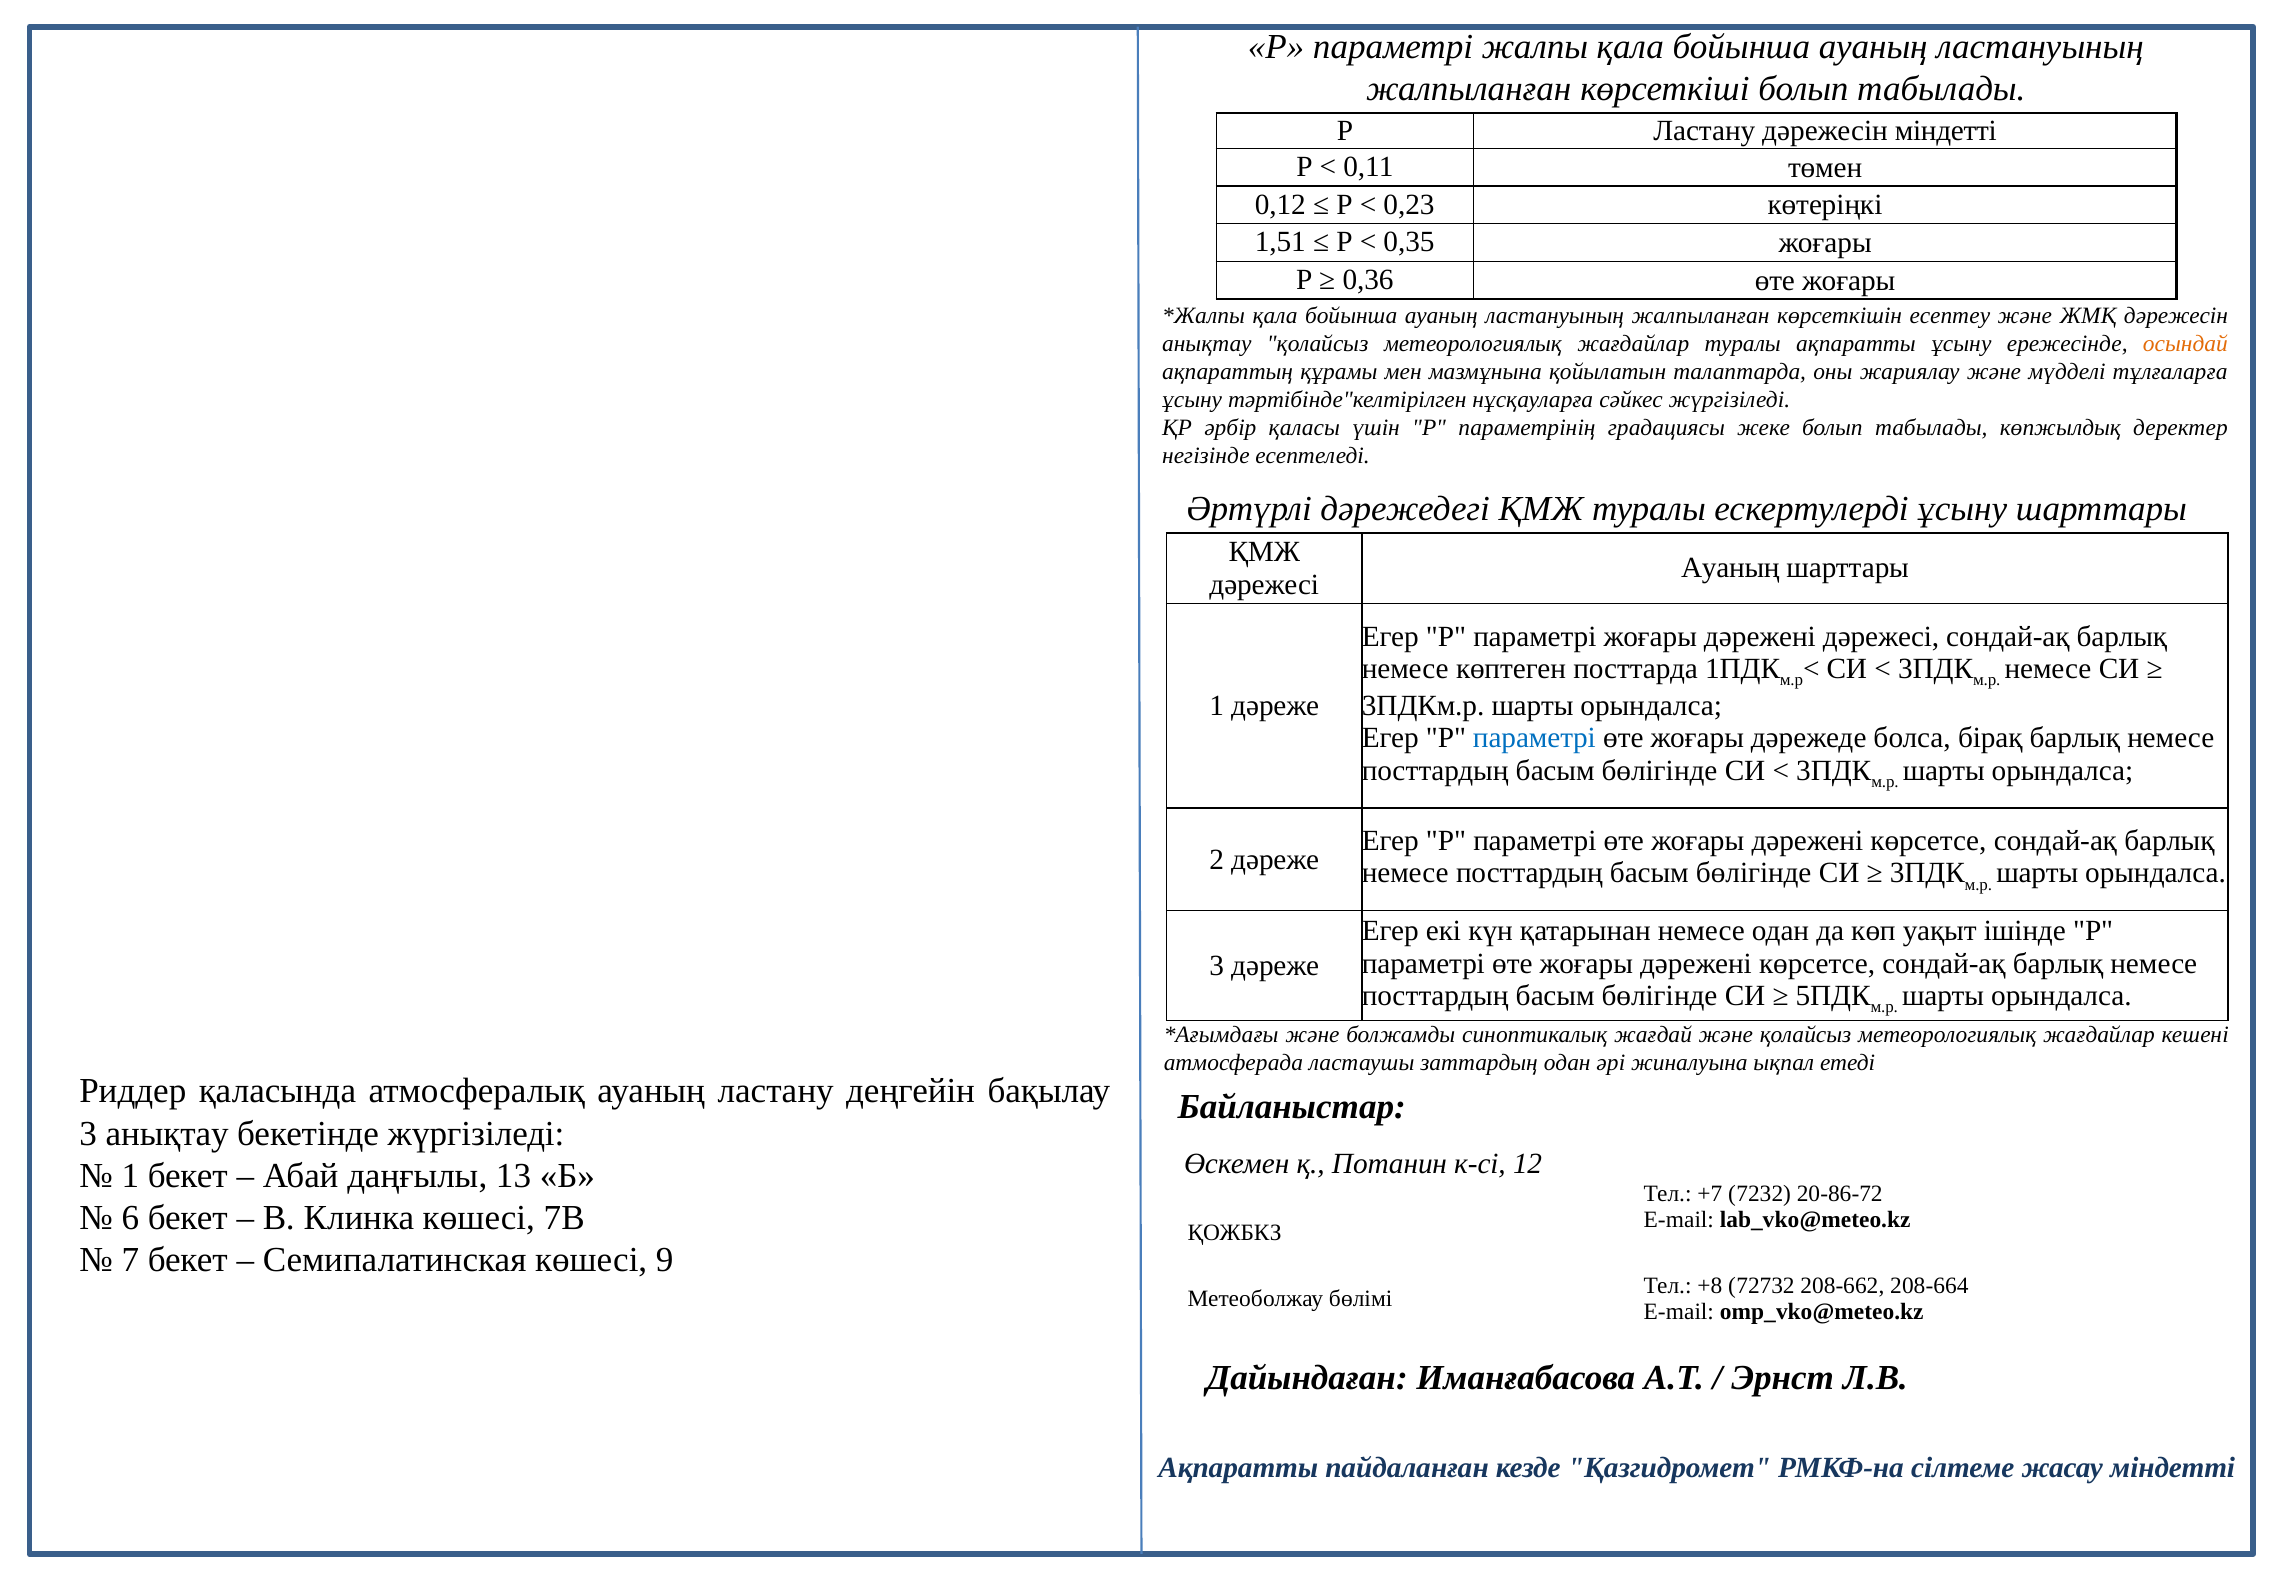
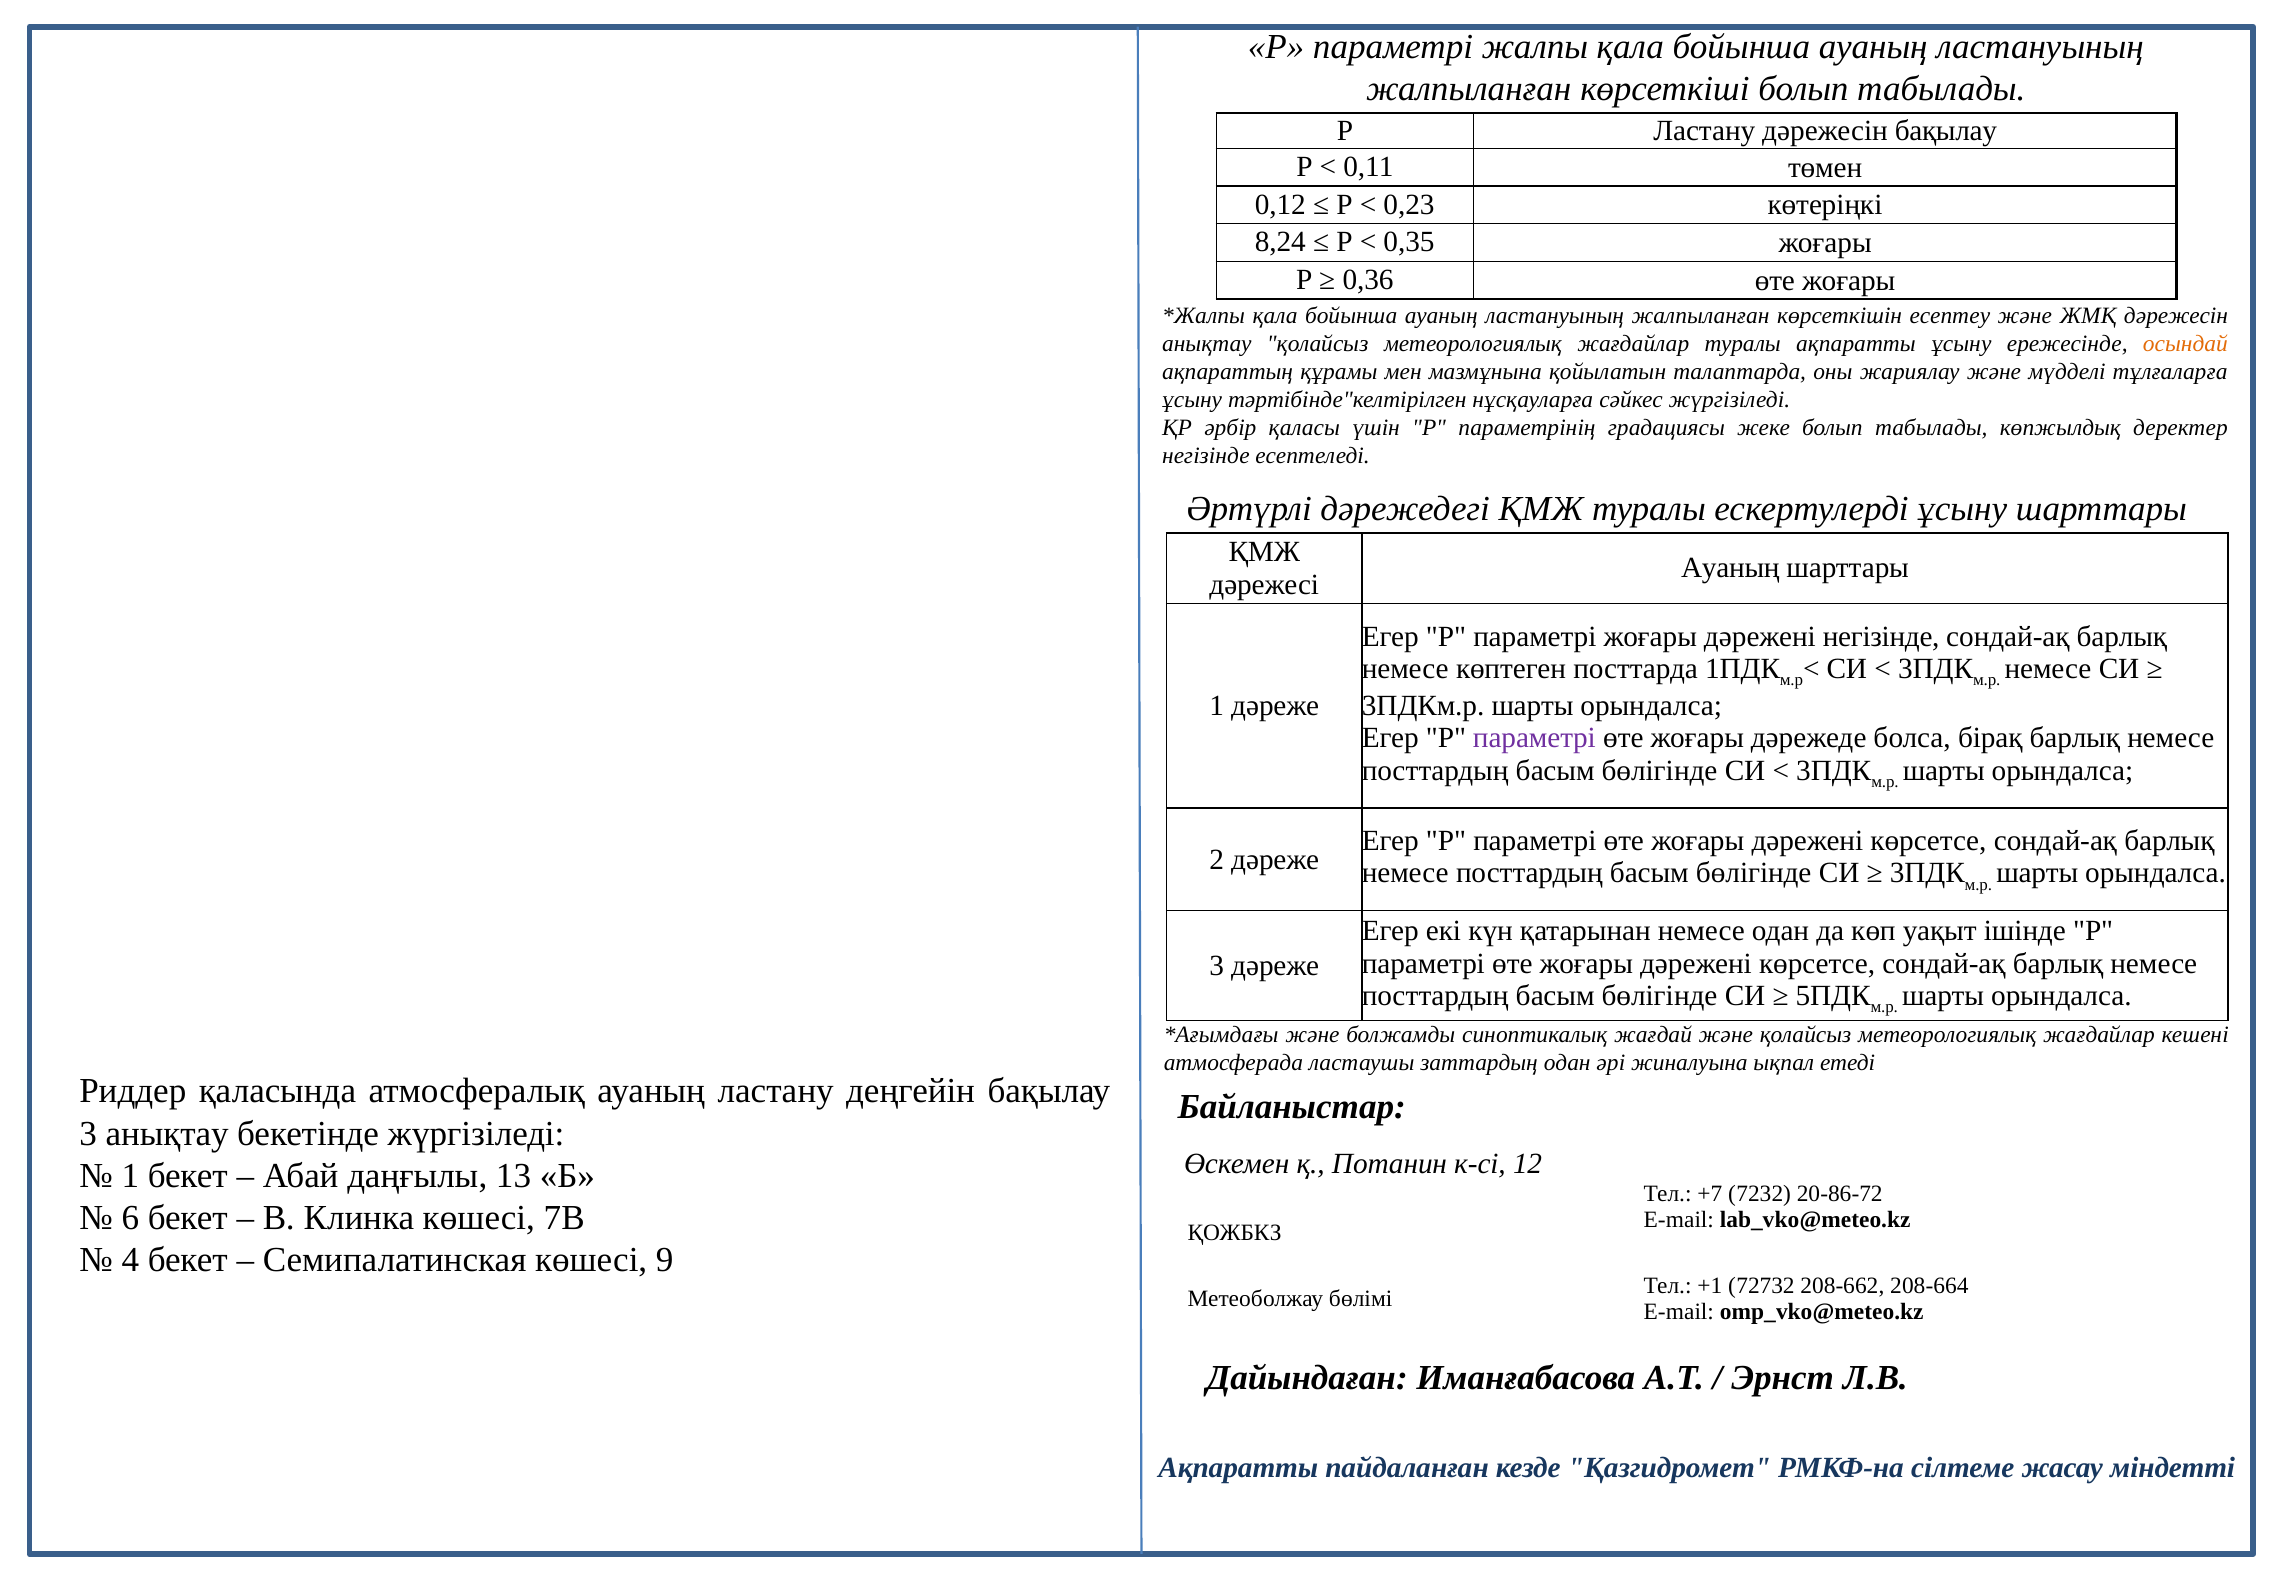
дәрежесін міндетті: міндетті -> бақылау
1,51: 1,51 -> 8,24
дәрежені дәрежесі: дәрежесі -> негізінде
параметрі at (1534, 738) colour: blue -> purple
7: 7 -> 4
+8: +8 -> +1
